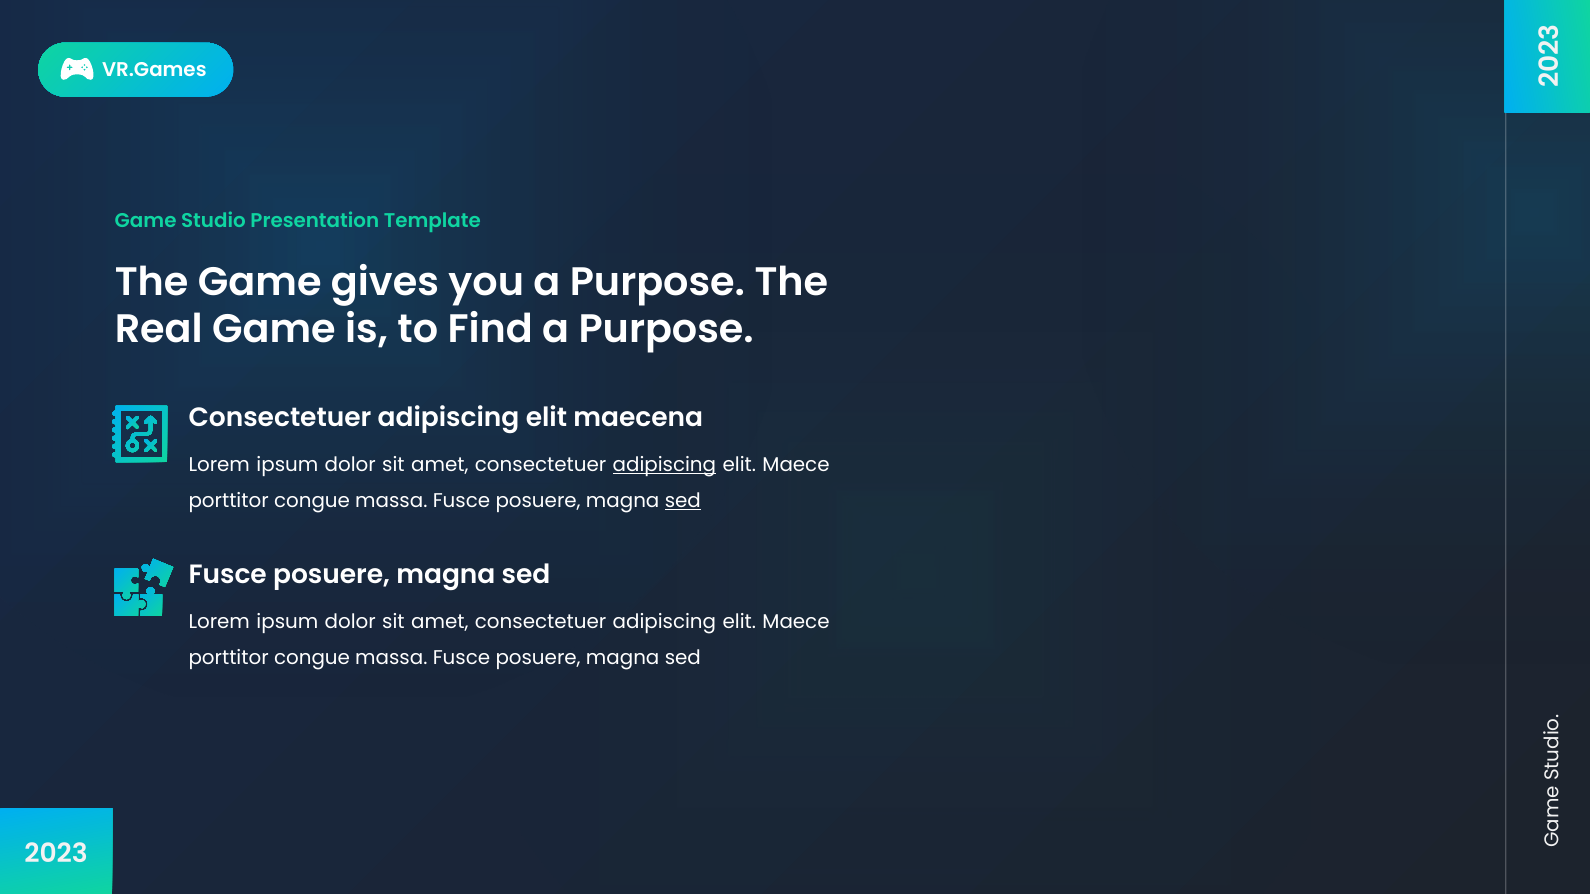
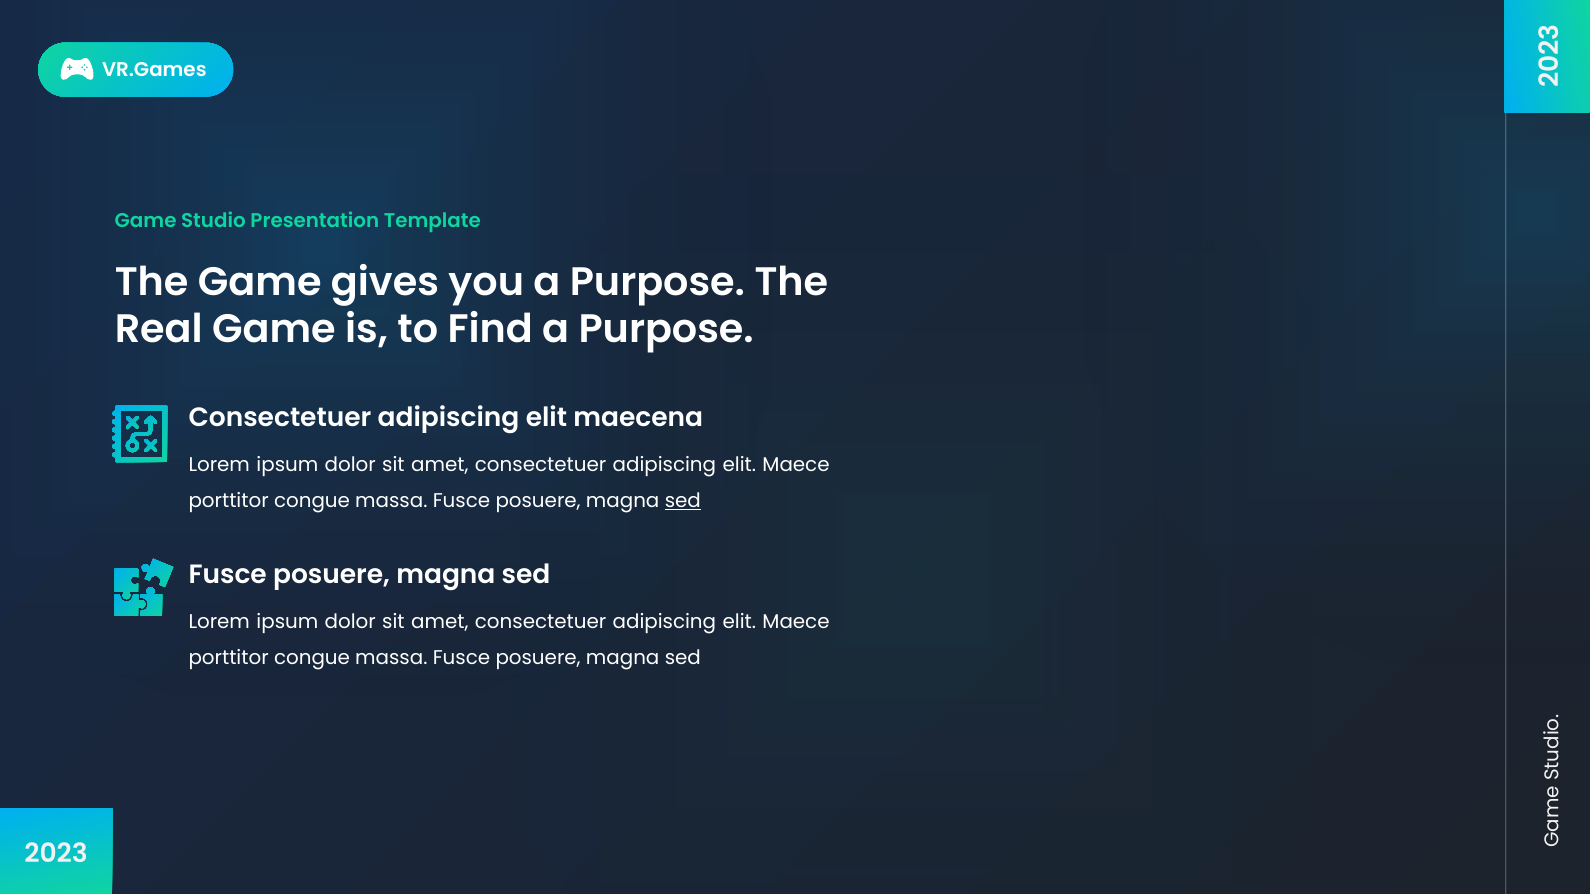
adipiscing at (664, 465) underline: present -> none
